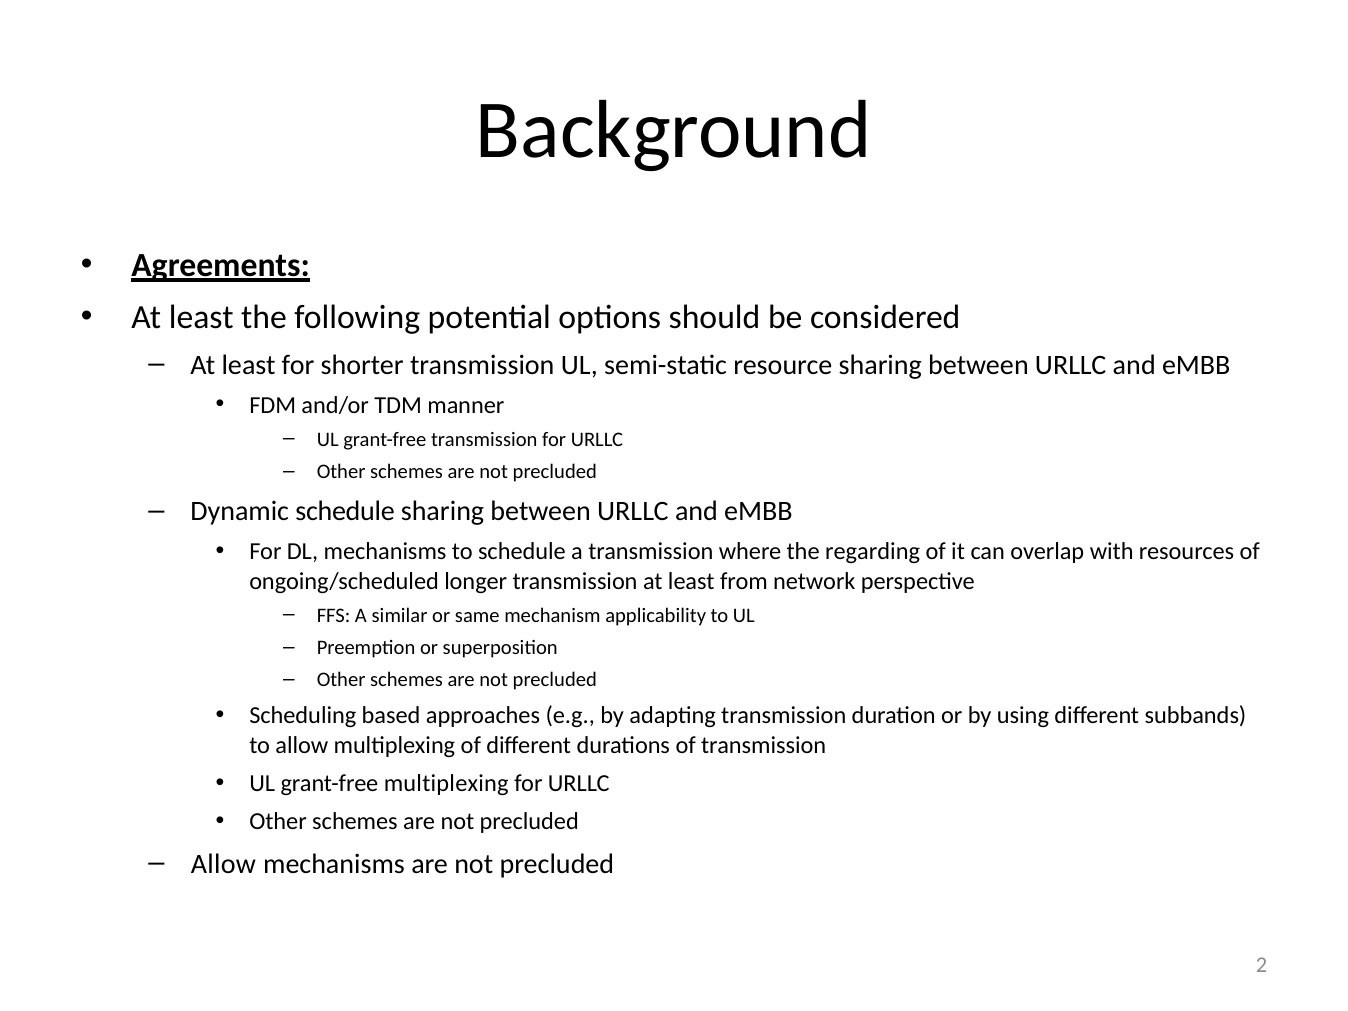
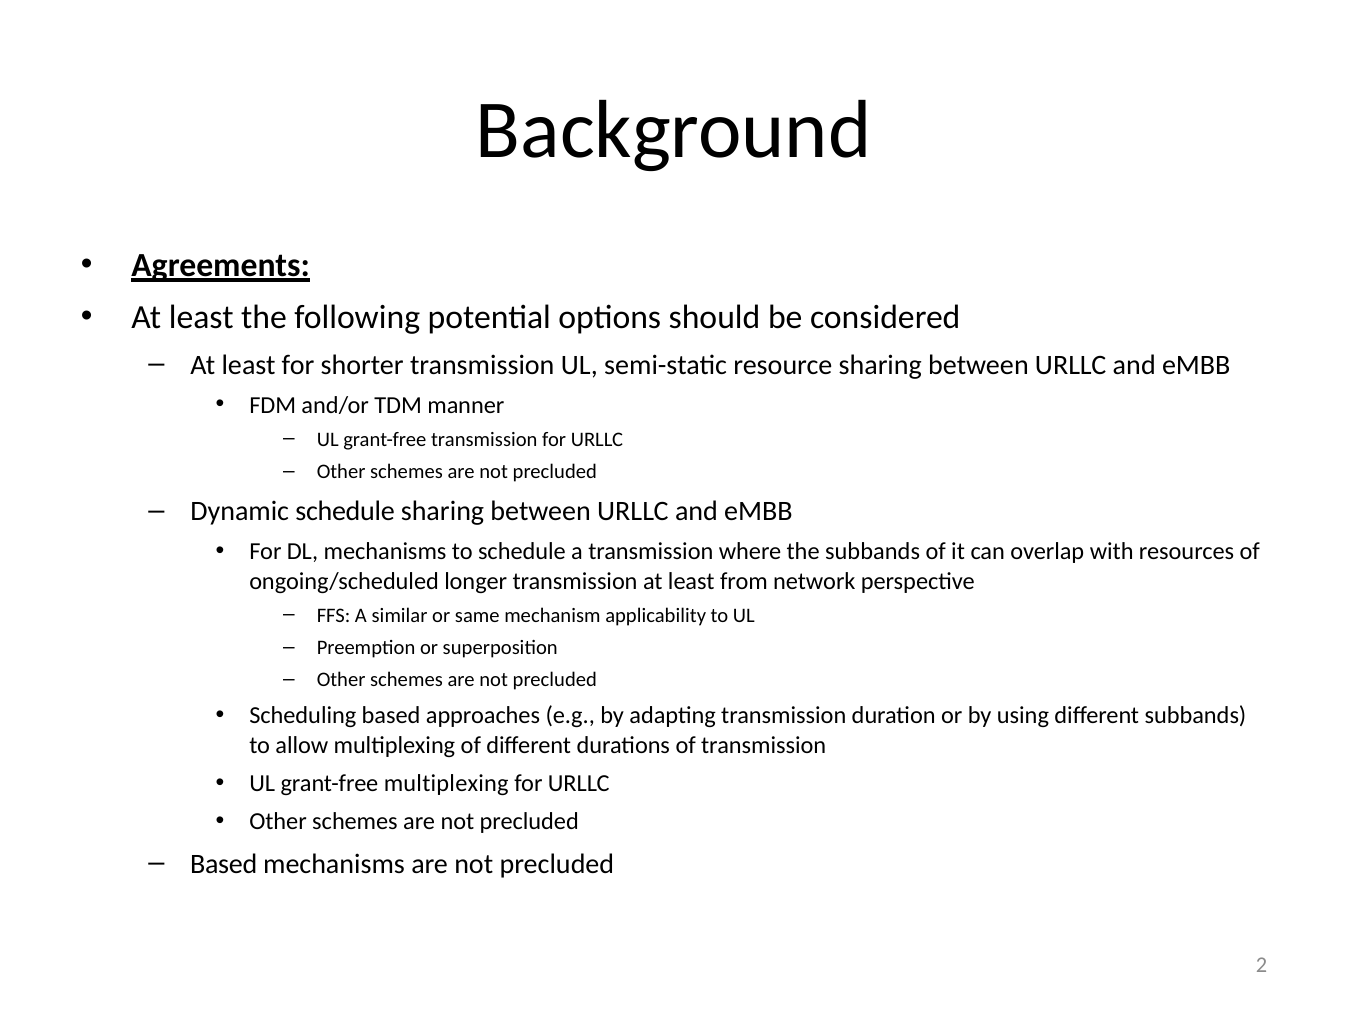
the regarding: regarding -> subbands
Allow at (223, 864): Allow -> Based
